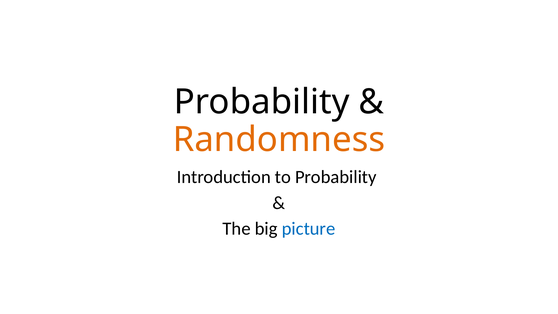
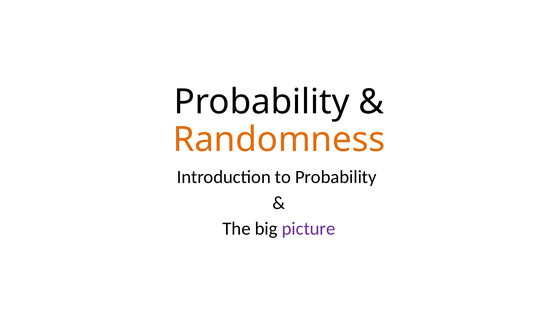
picture colour: blue -> purple
